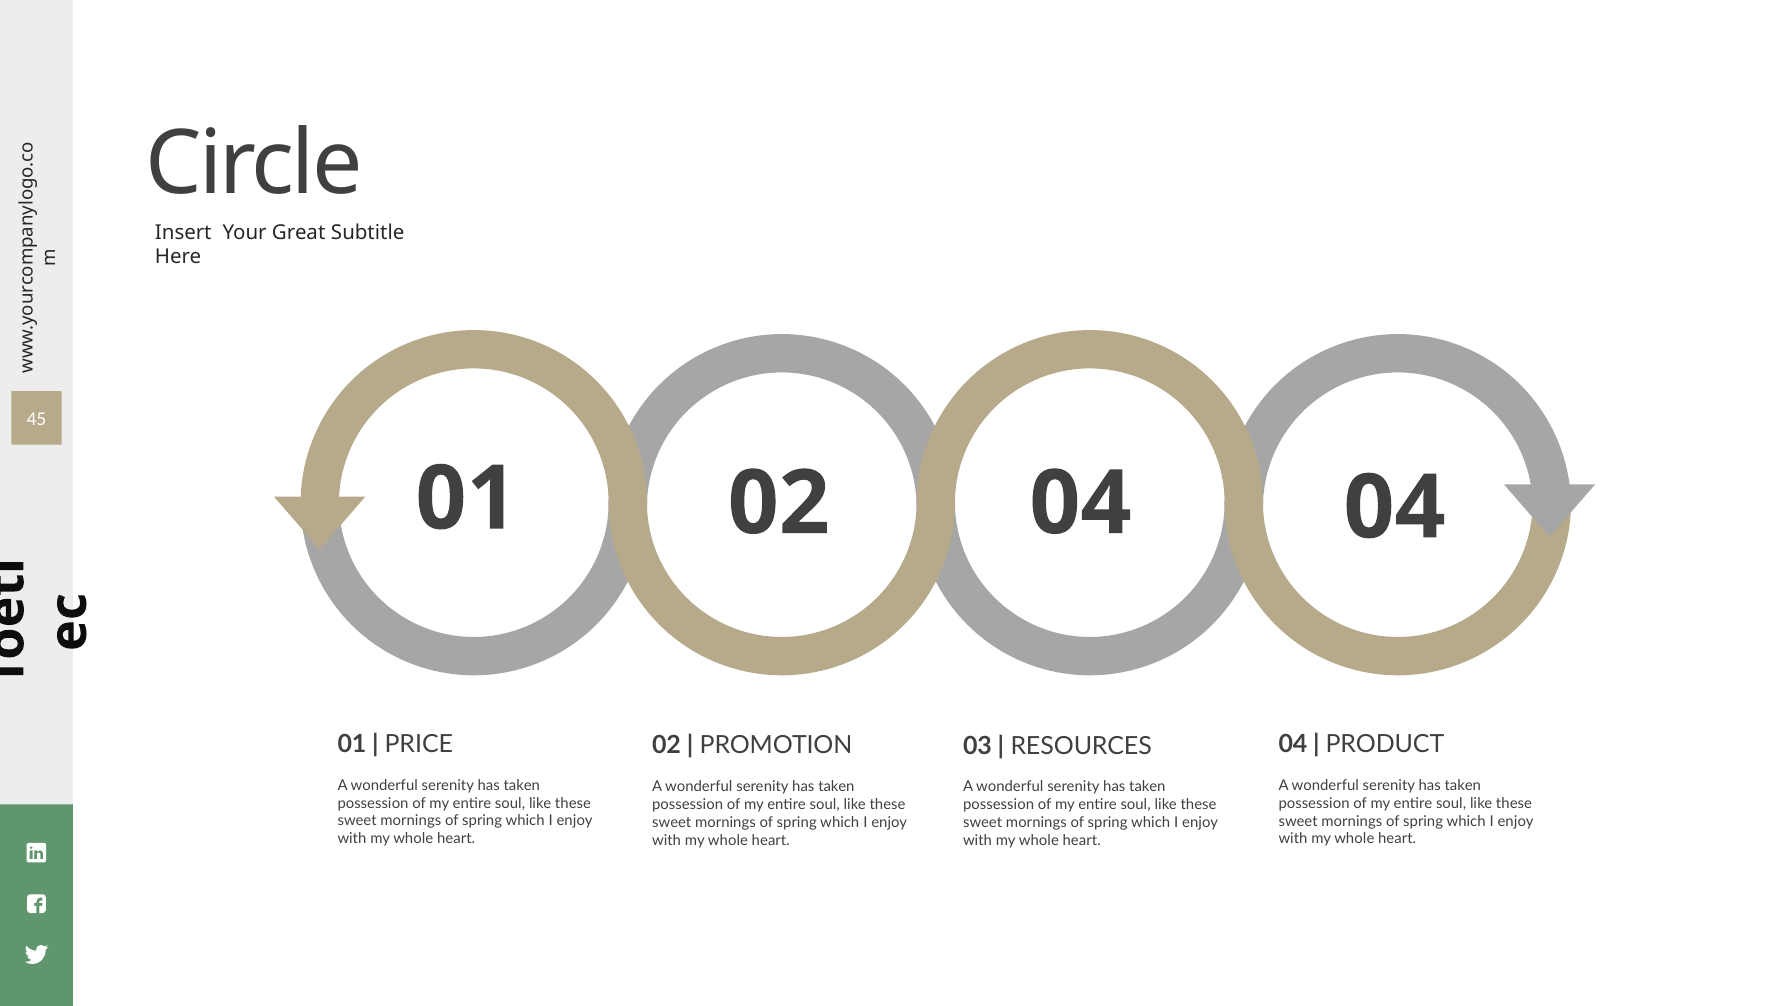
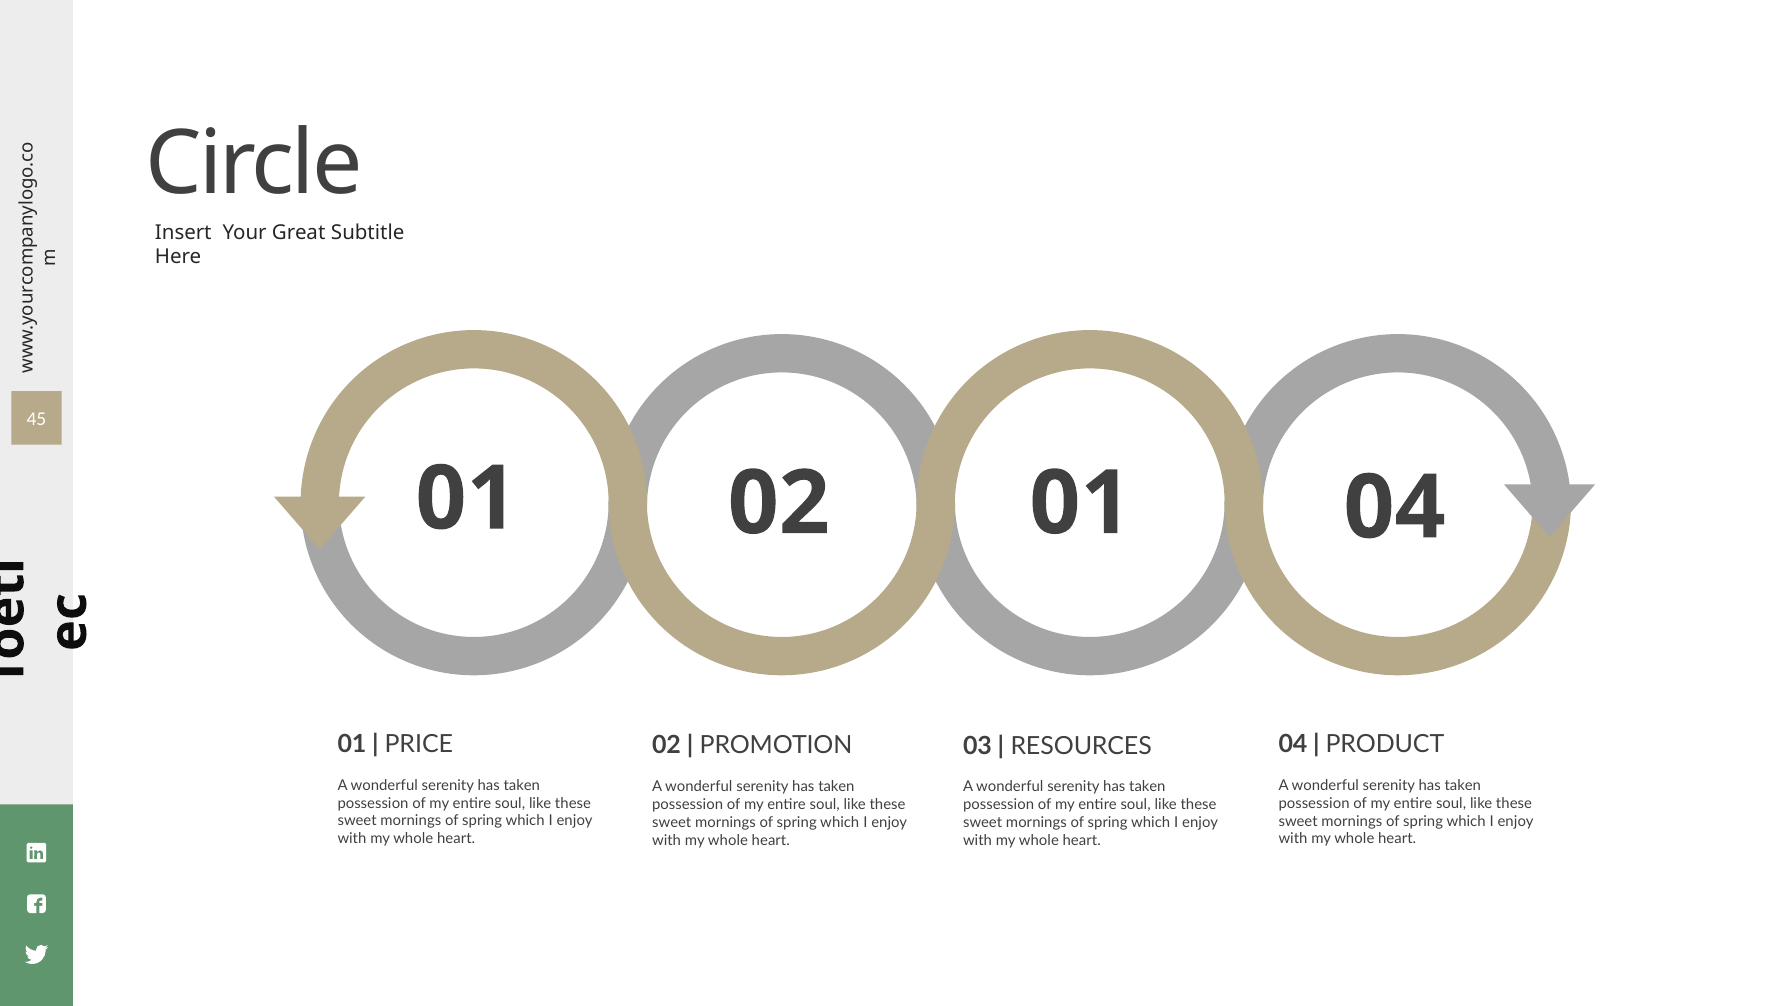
02 04: 04 -> 01
